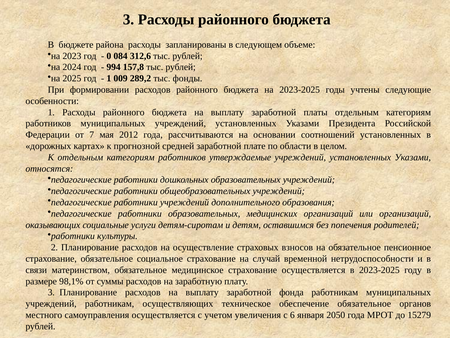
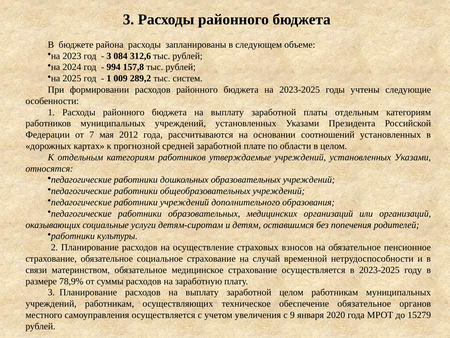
0 at (109, 56): 0 -> 3
фонды: фонды -> систем
98,1%: 98,1% -> 78,9%
заработной фонда: фонда -> целом
6: 6 -> 9
2050: 2050 -> 2020
